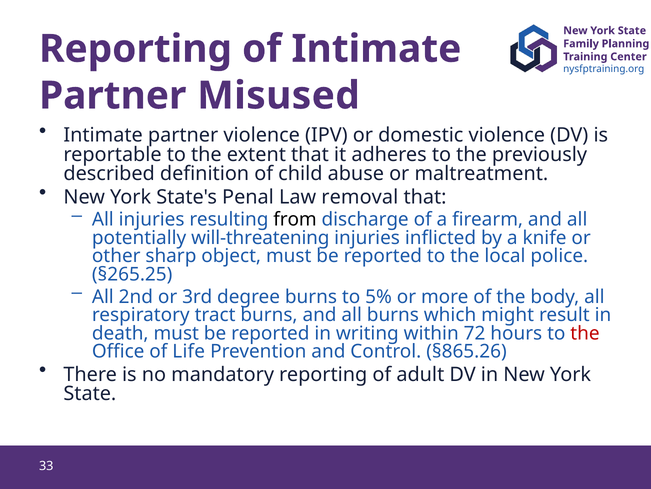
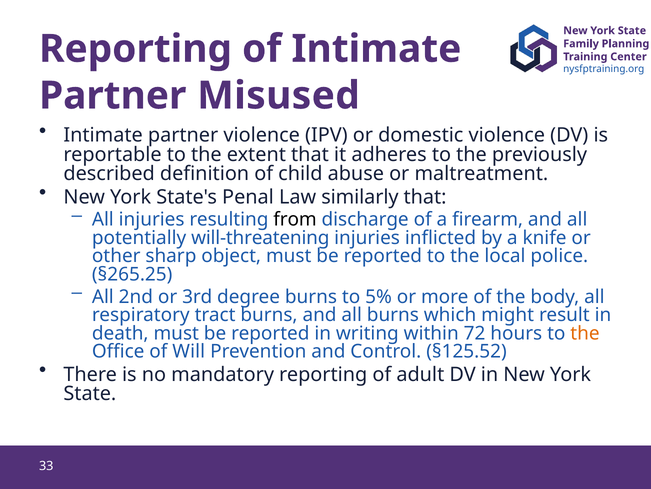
removal: removal -> similarly
the at (585, 333) colour: red -> orange
Life: Life -> Will
§865.26: §865.26 -> §125.52
